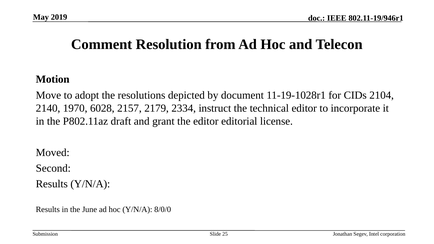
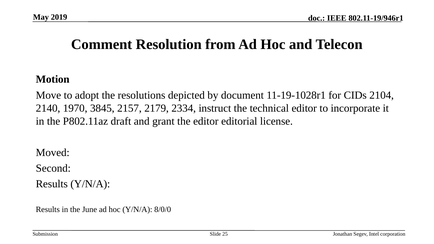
6028: 6028 -> 3845
